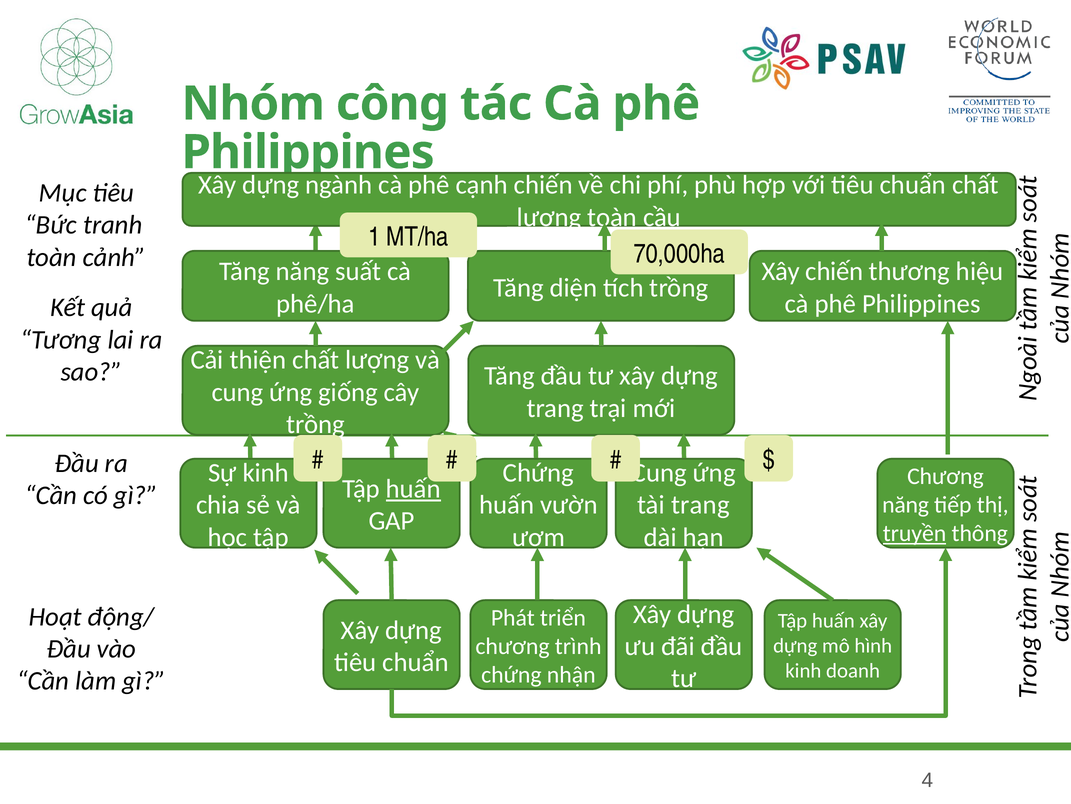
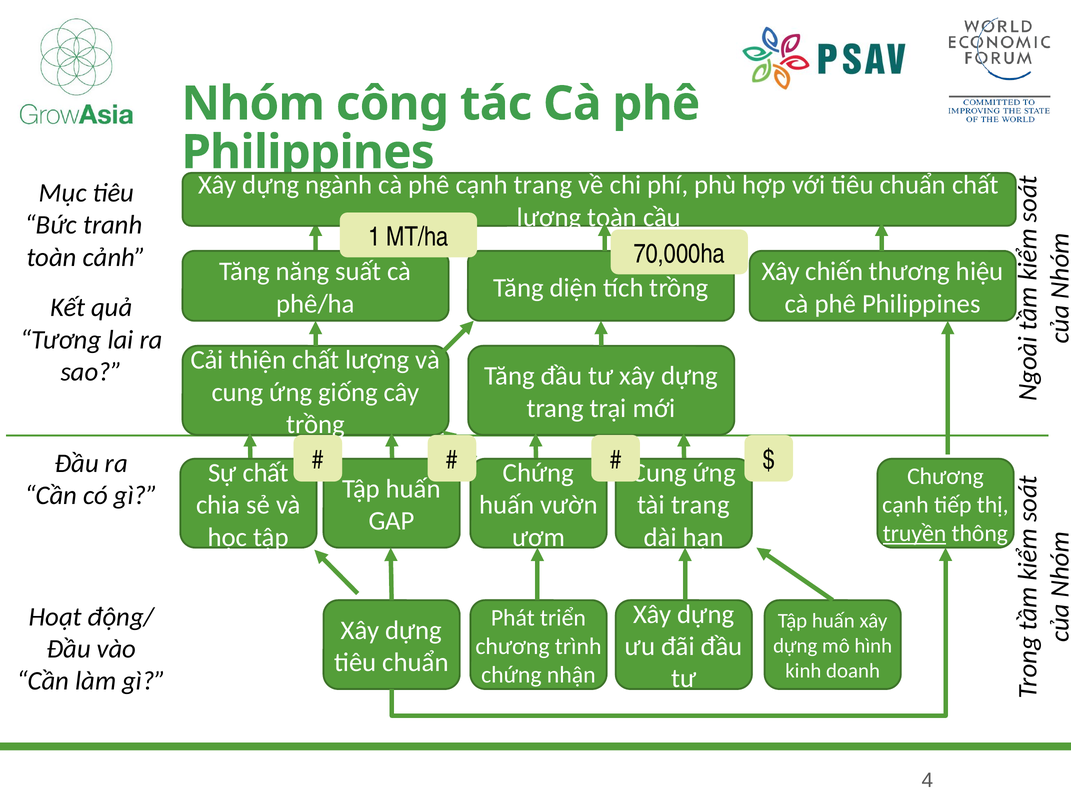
cạnh chiến: chiến -> trang
Sự kinh: kinh -> chất
huấn at (413, 489) underline: present -> none
năng at (906, 504): năng -> cạnh
